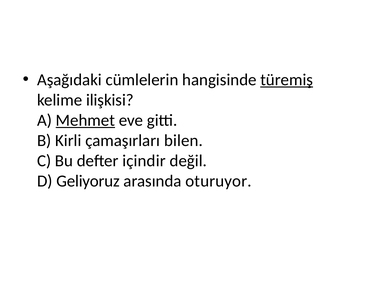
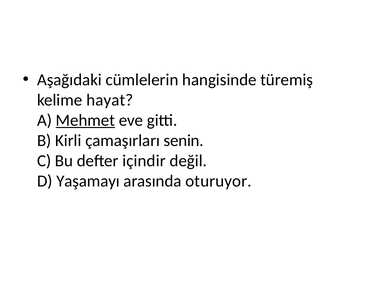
türemiş underline: present -> none
ilişkisi: ilişkisi -> hayat
bilen: bilen -> senin
Geliyoruz: Geliyoruz -> Yaşamayı
